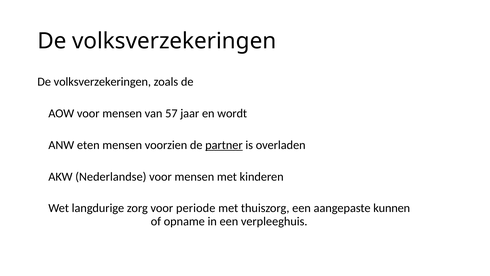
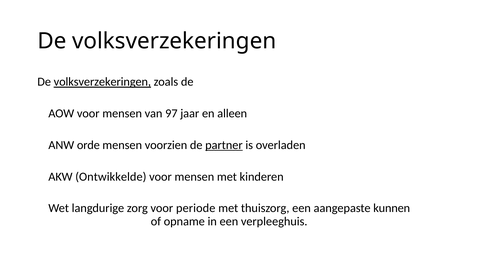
volksverzekeringen at (102, 82) underline: none -> present
57: 57 -> 97
wordt: wordt -> alleen
eten: eten -> orde
Nederlandse: Nederlandse -> Ontwikkelde
